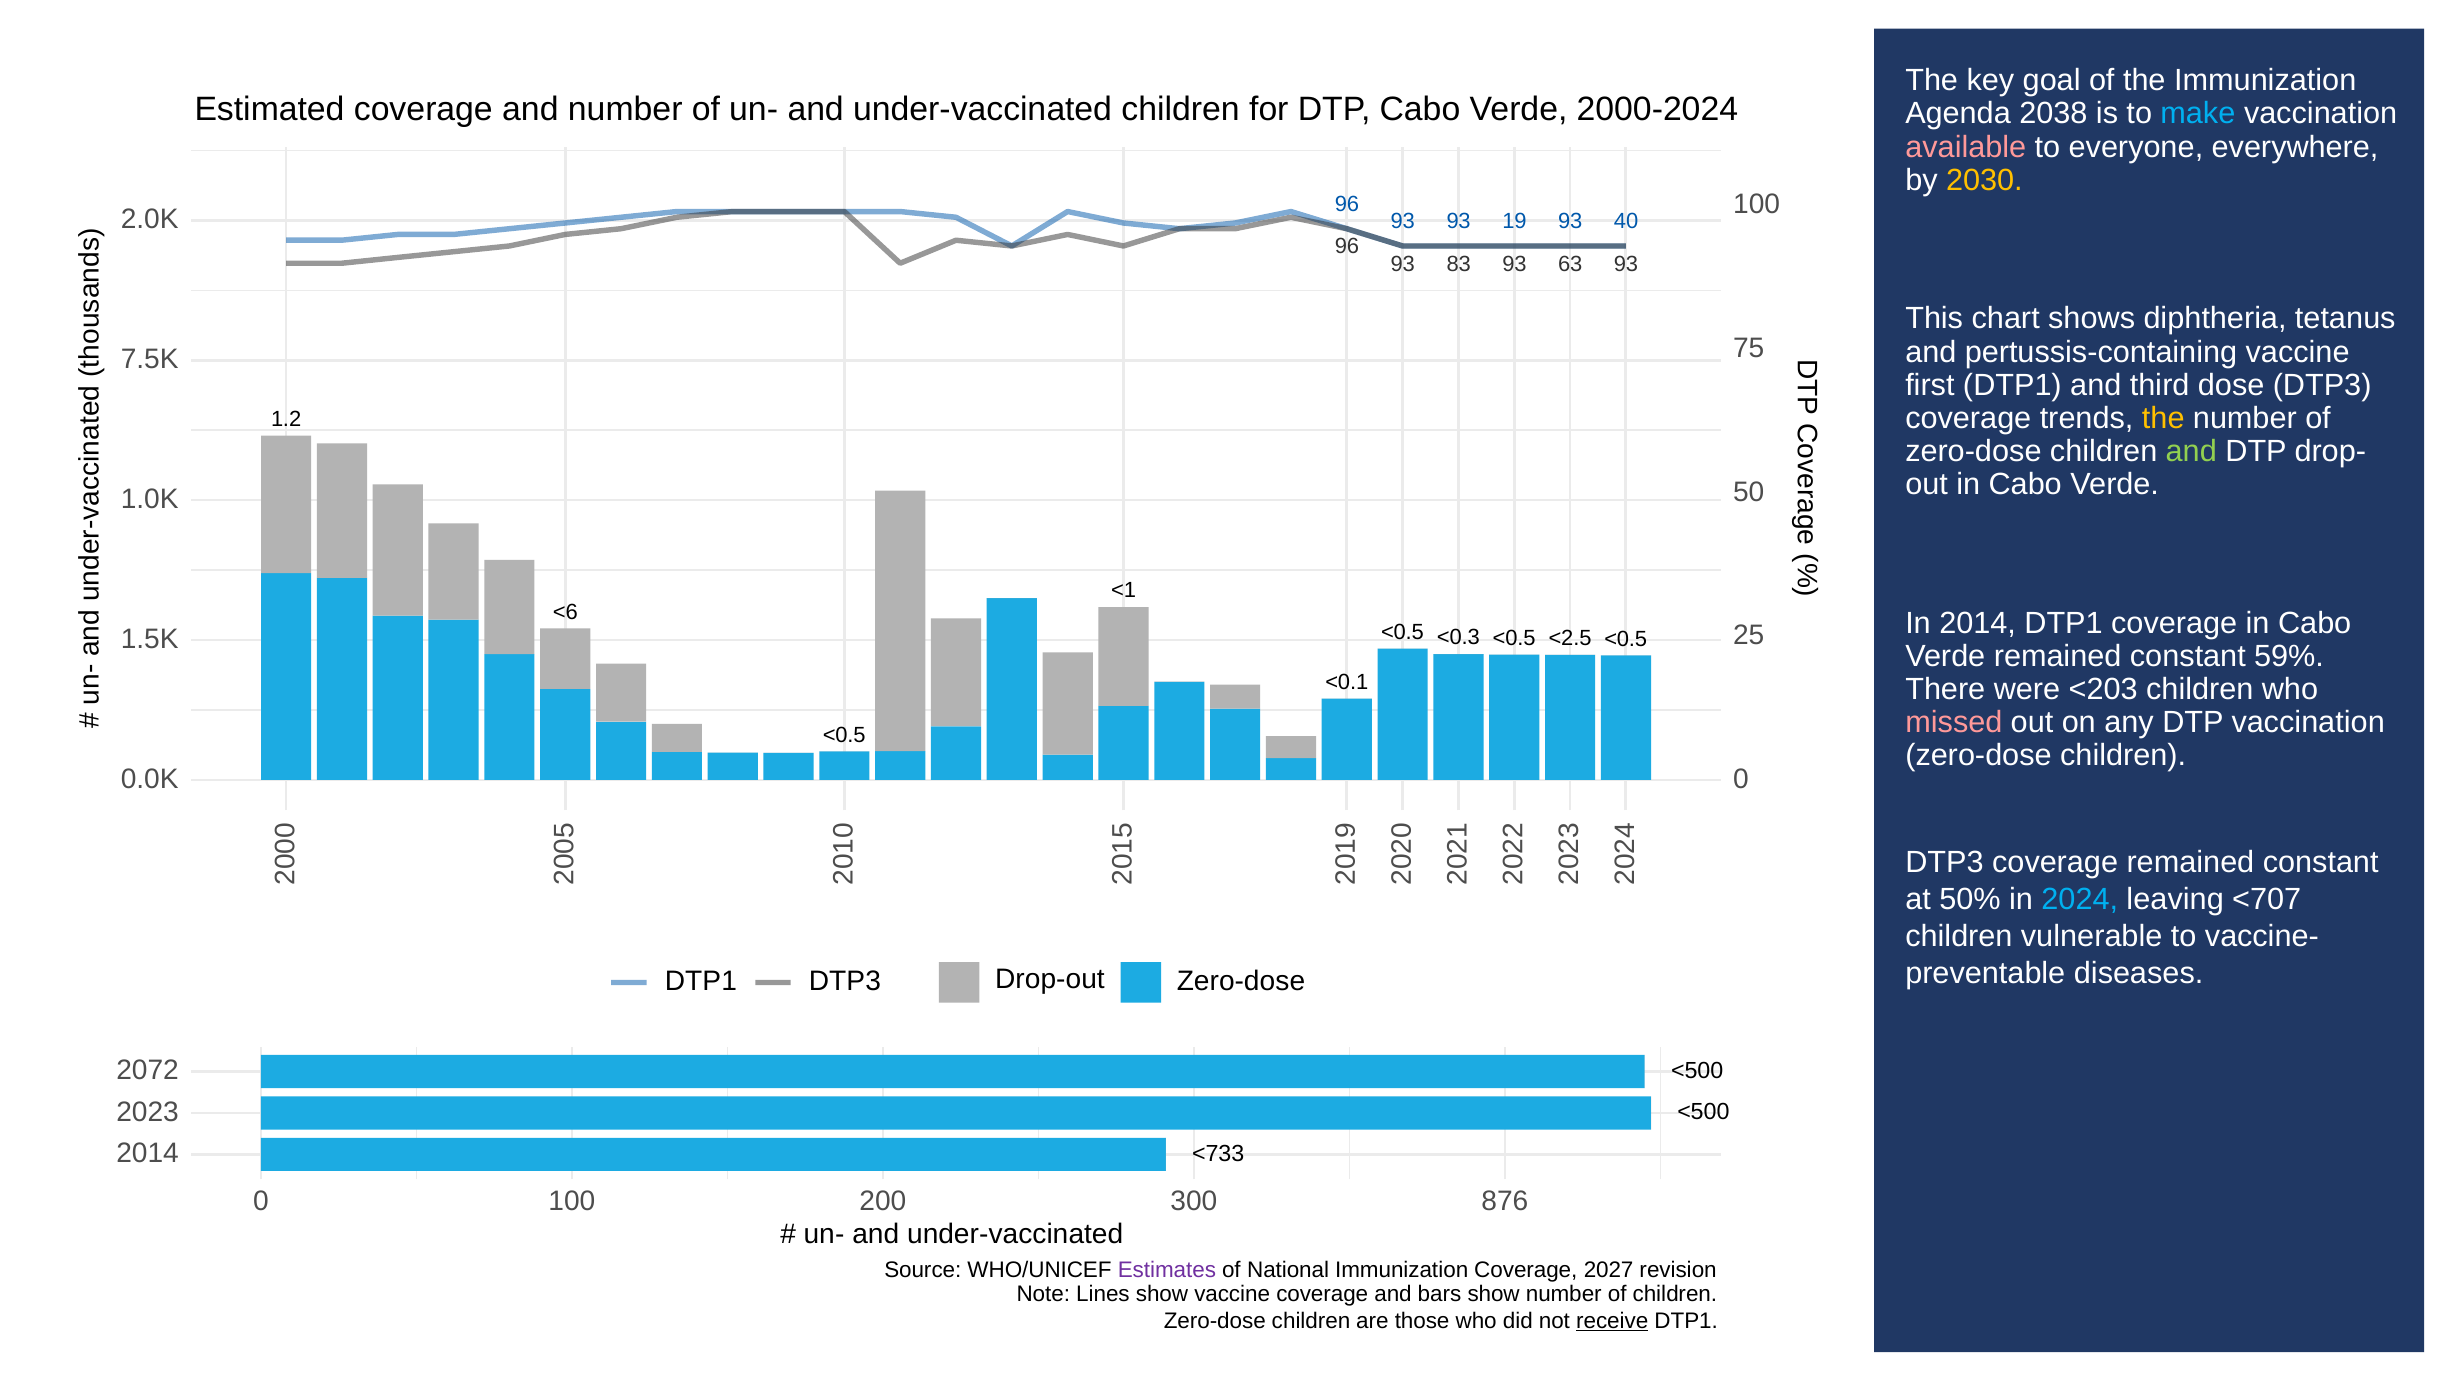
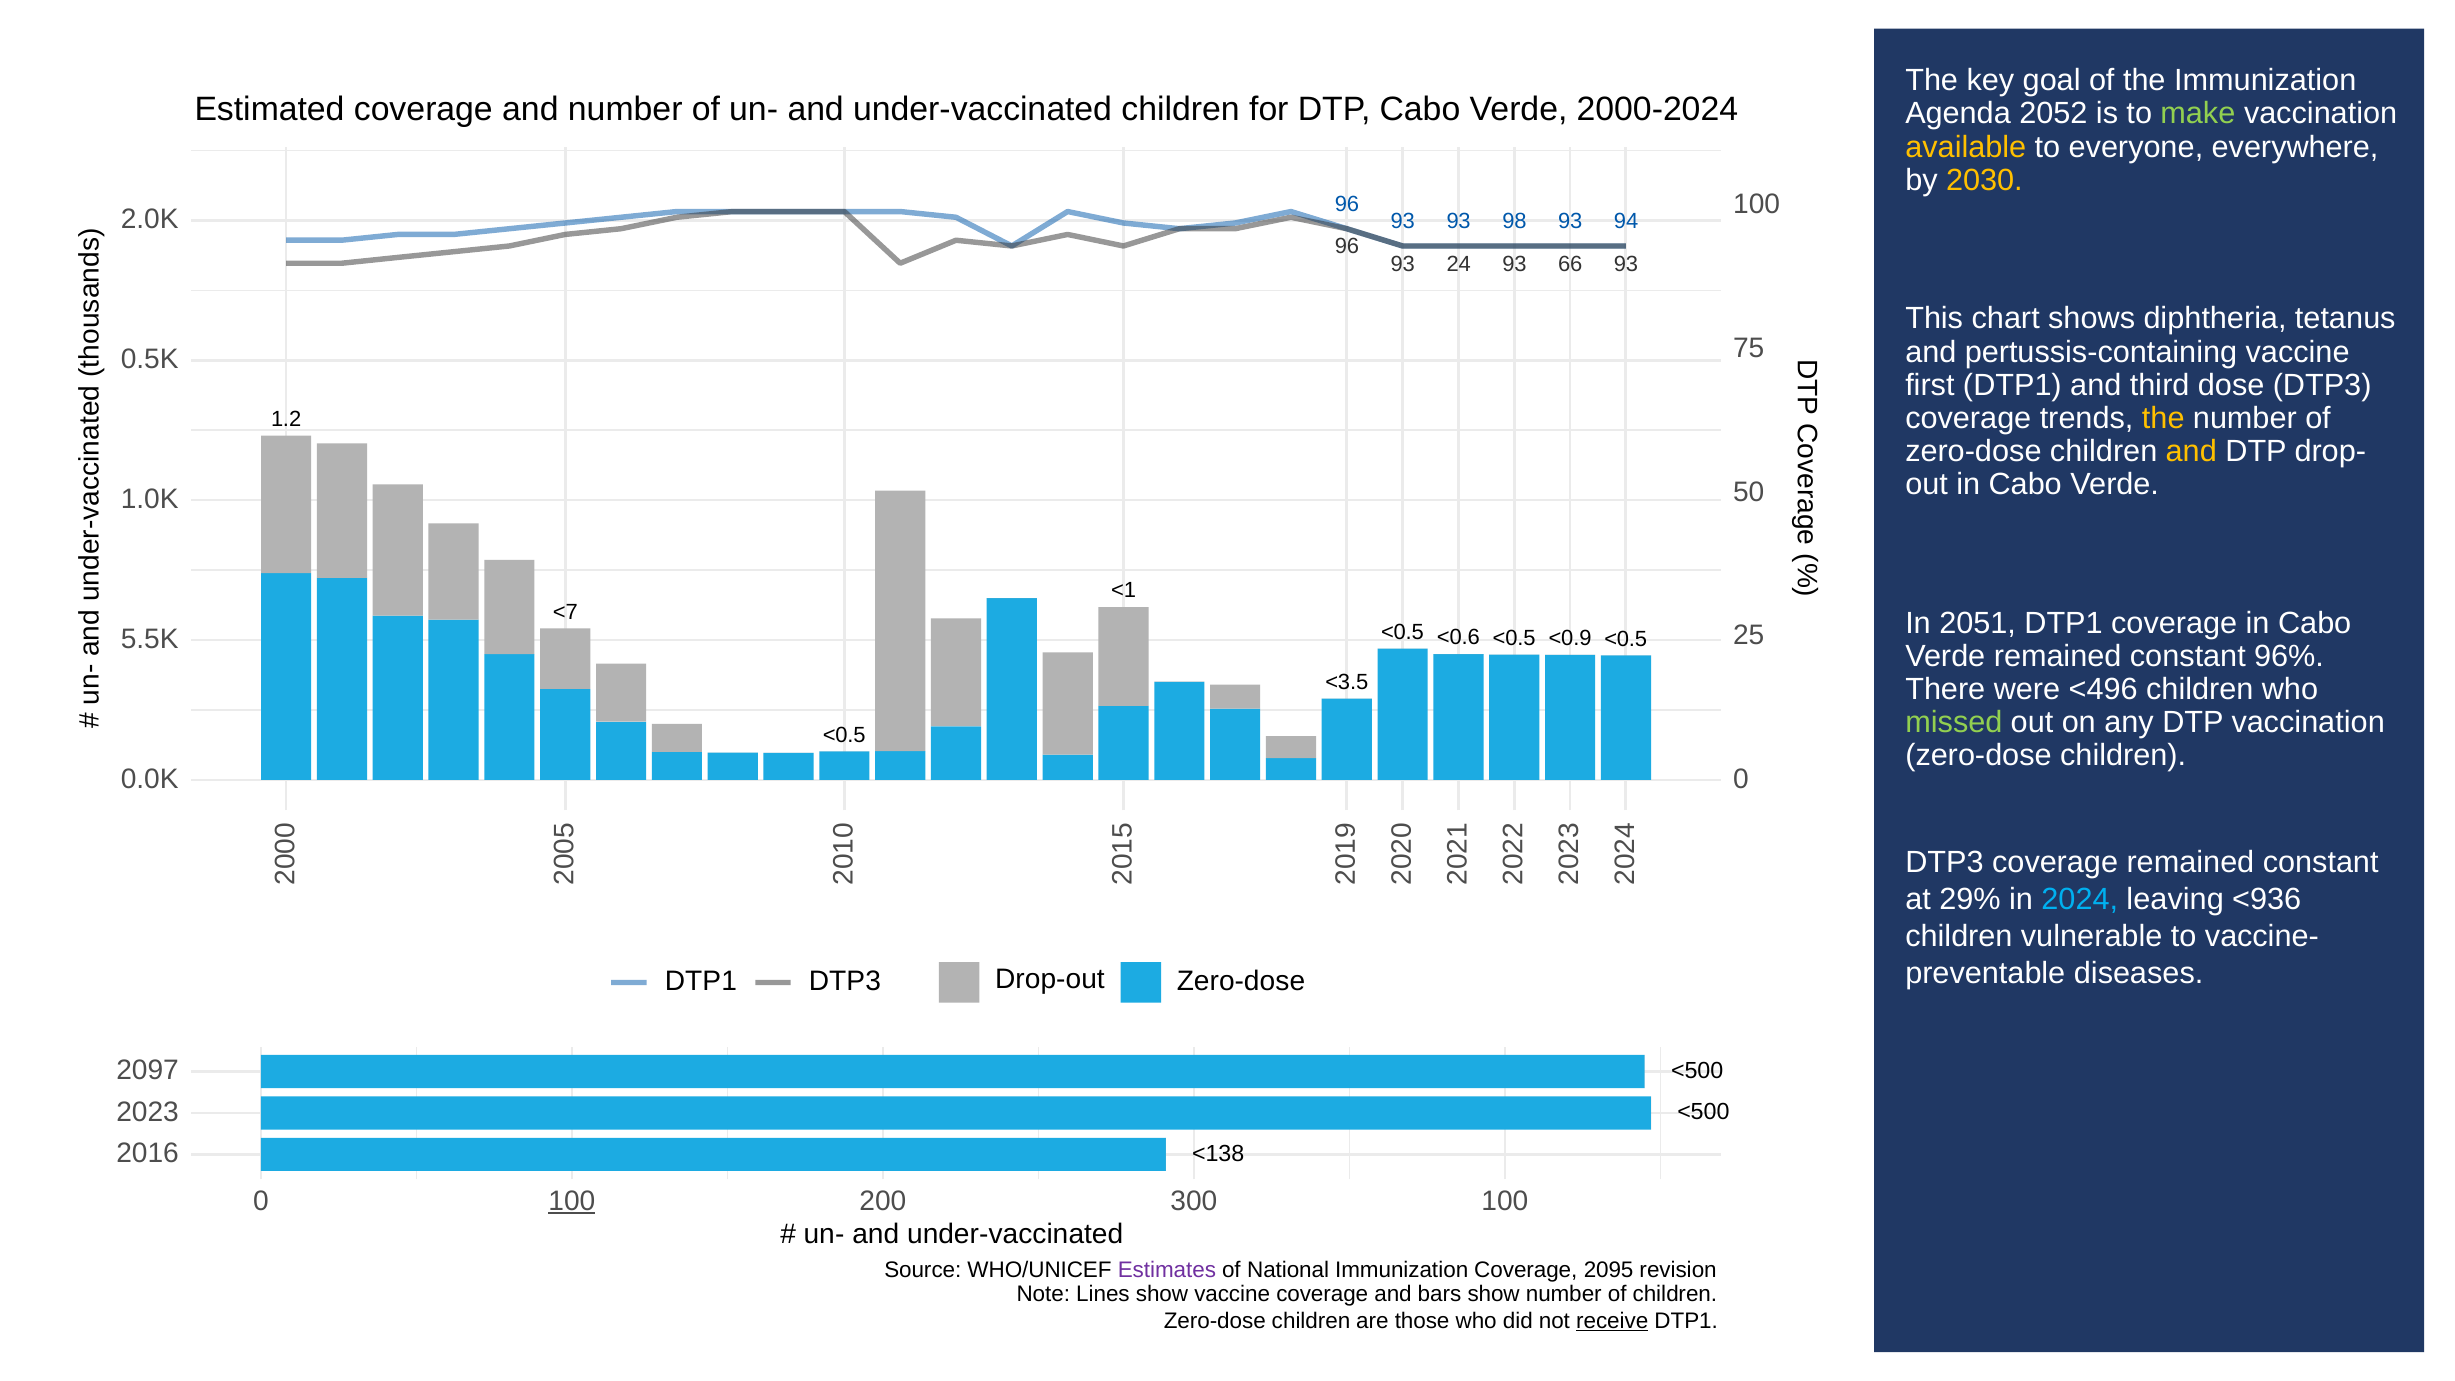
2038: 2038 -> 2052
make colour: light blue -> light green
available colour: pink -> yellow
19: 19 -> 98
40: 40 -> 94
83: 83 -> 24
63: 63 -> 66
7.5K: 7.5K -> 0.5K
and at (2191, 451) colour: light green -> yellow
<6: <6 -> <7
In 2014: 2014 -> 2051
<0.3: <0.3 -> <0.6
<2.5: <2.5 -> <0.9
1.5K: 1.5K -> 5.5K
59%: 59% -> 96%
<0.1: <0.1 -> <3.5
<203: <203 -> <496
missed colour: pink -> light green
50%: 50% -> 29%
<707: <707 -> <936
2072: 2072 -> 2097
2014 at (148, 1153): 2014 -> 2016
<733: <733 -> <138
100 at (572, 1201) underline: none -> present
300 876: 876 -> 100
2027: 2027 -> 2095
